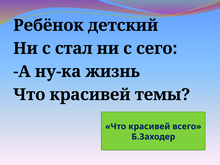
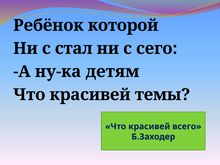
детский: детский -> которой
жизнь: жизнь -> детям
